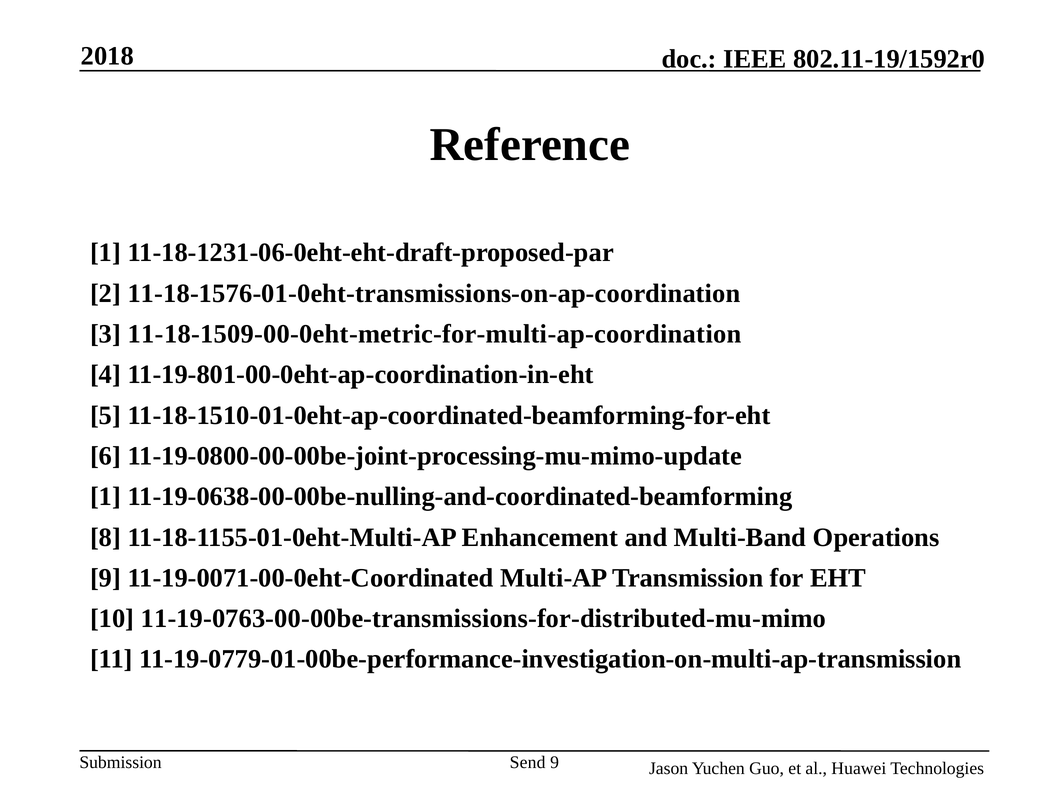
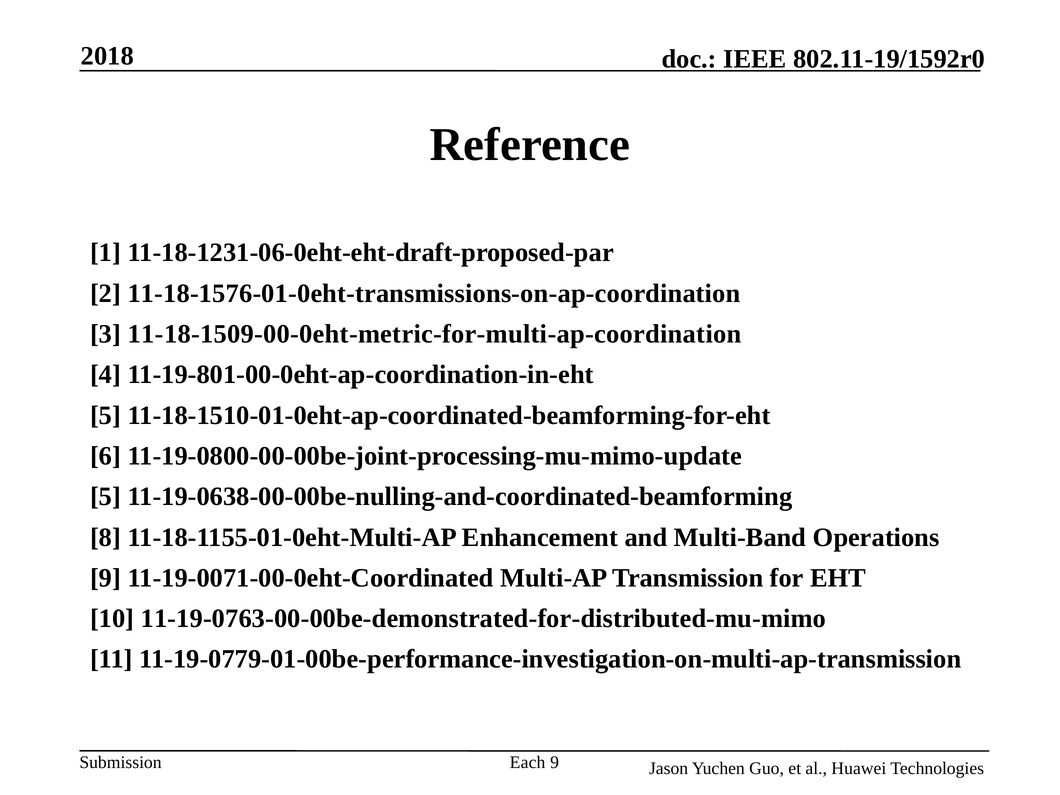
1 at (106, 497): 1 -> 5
11-19-0763-00-00be-transmissions-for-distributed-mu-mimo: 11-19-0763-00-00be-transmissions-for-distributed-mu-mimo -> 11-19-0763-00-00be-demonstrated-for-distributed-mu-mimo
Send: Send -> Each
